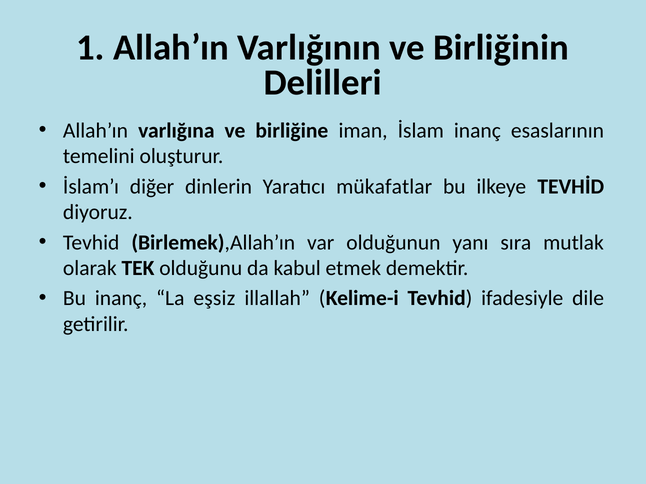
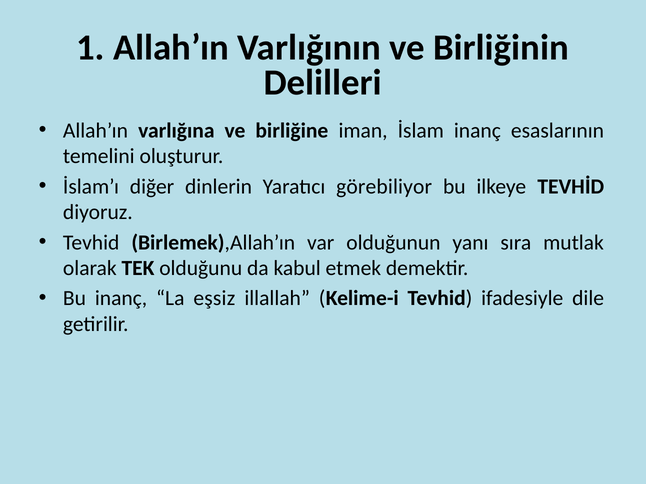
mükafatlar: mükafatlar -> görebiliyor
